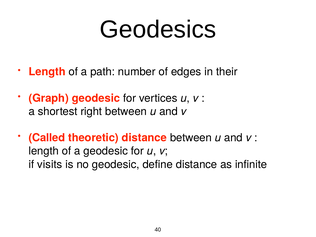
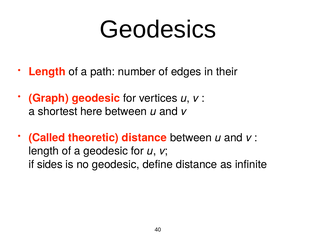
right: right -> here
visits: visits -> sides
